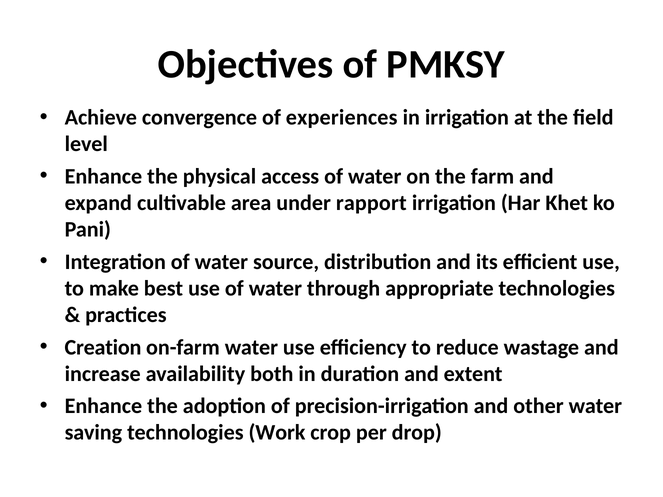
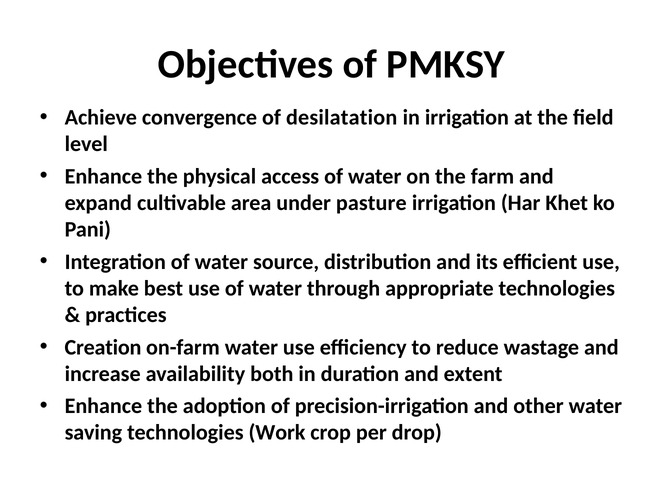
experiences: experiences -> desilatation
rapport: rapport -> pasture
